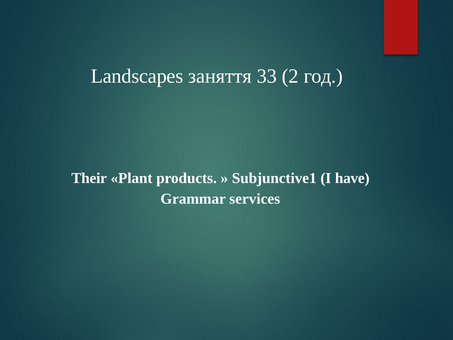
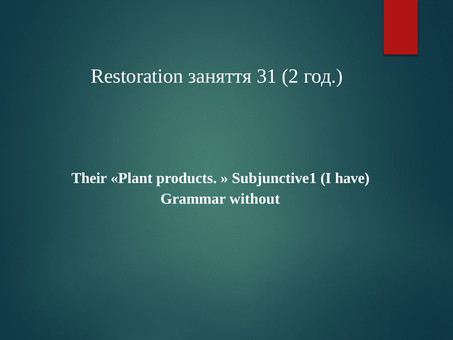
Landscapes: Landscapes -> Restoration
33: 33 -> 31
services: services -> without
